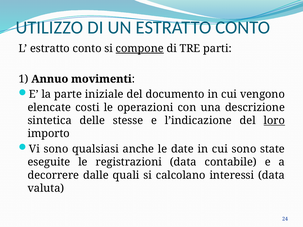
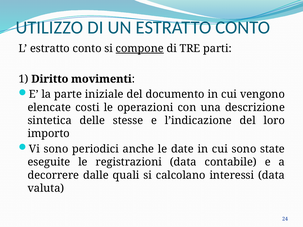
Annuo: Annuo -> Diritto
loro underline: present -> none
qualsiasi: qualsiasi -> periodici
